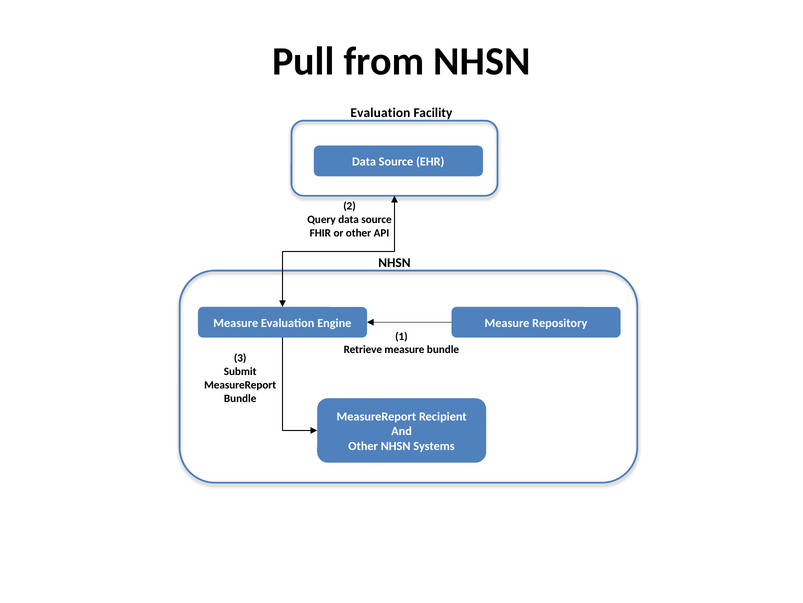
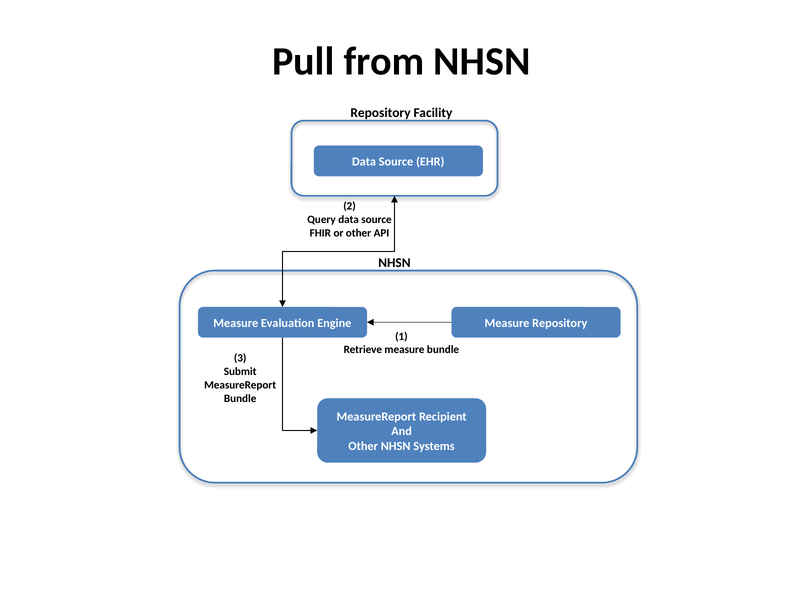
Evaluation at (380, 113): Evaluation -> Repository
